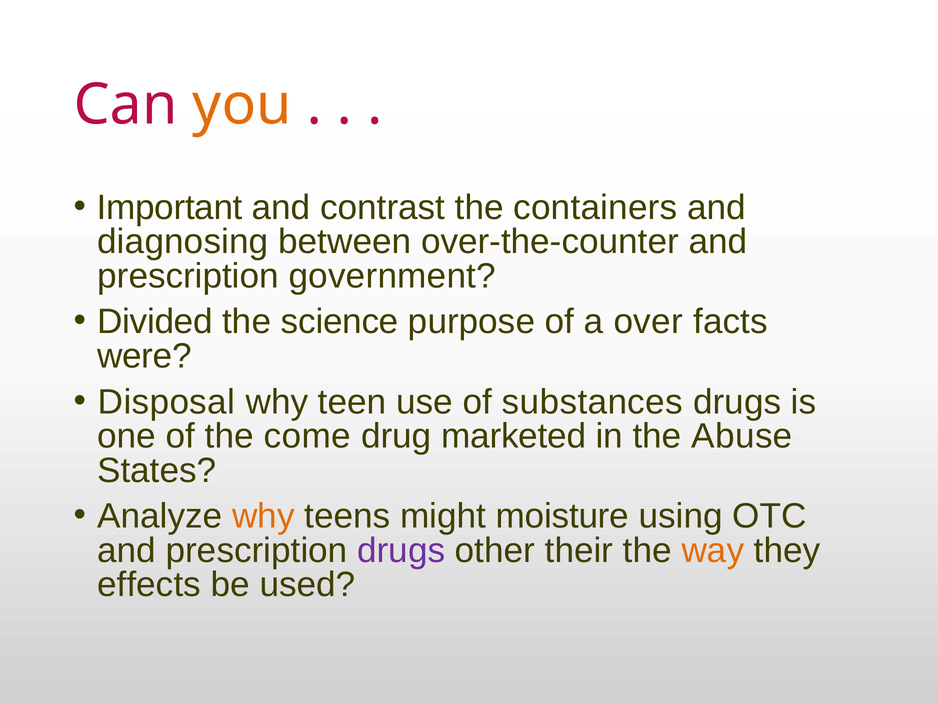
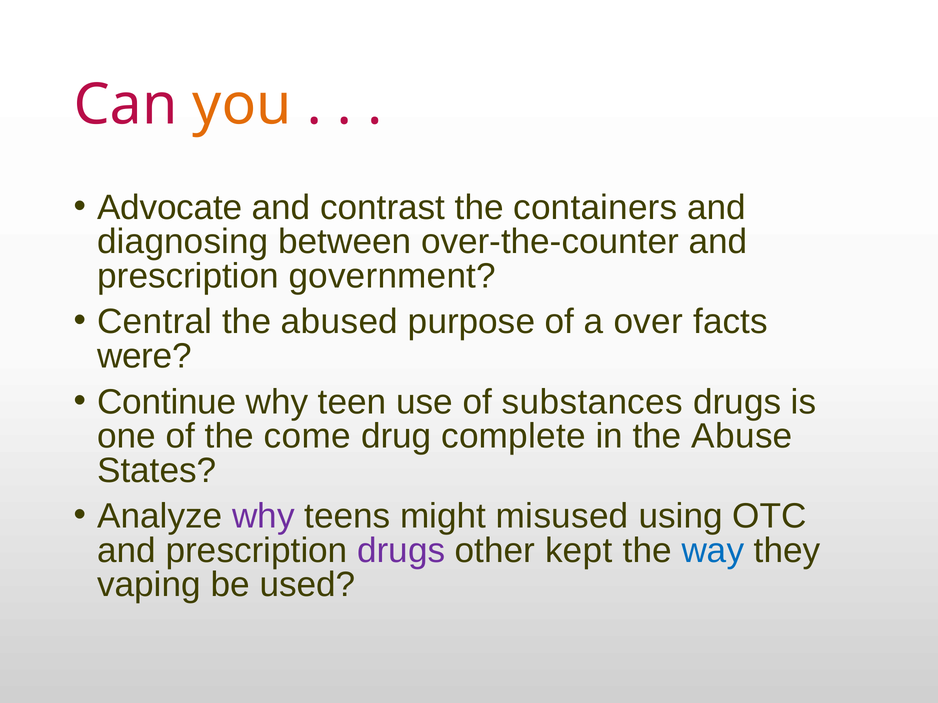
Important: Important -> Advocate
Divided: Divided -> Central
science: science -> abused
Disposal: Disposal -> Continue
marketed: marketed -> complete
why at (263, 517) colour: orange -> purple
moisture: moisture -> misused
their: their -> kept
way colour: orange -> blue
effects: effects -> vaping
